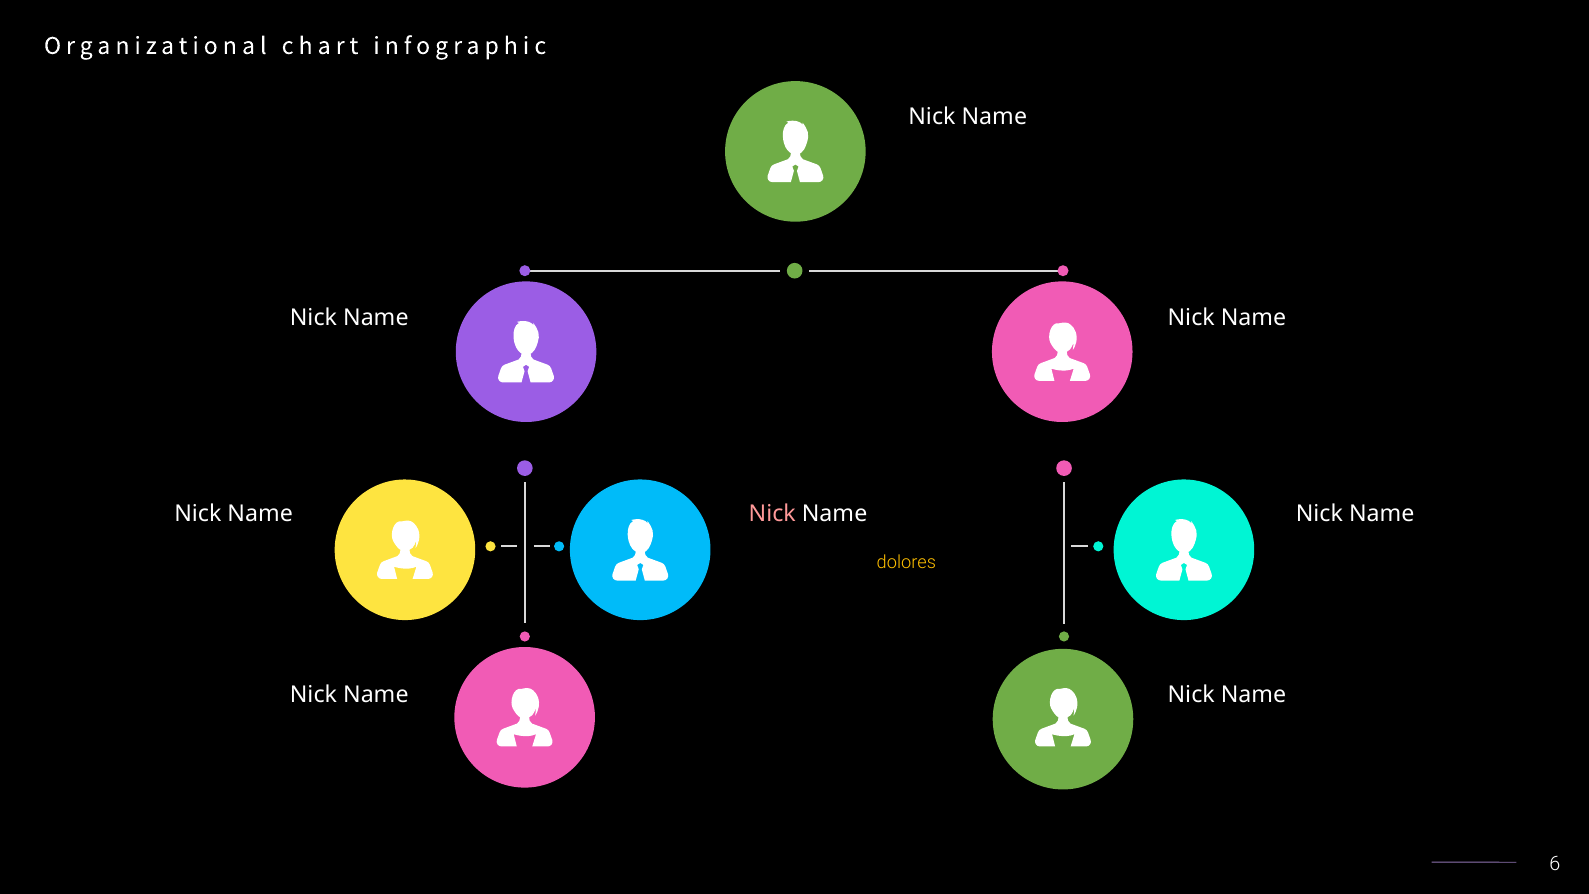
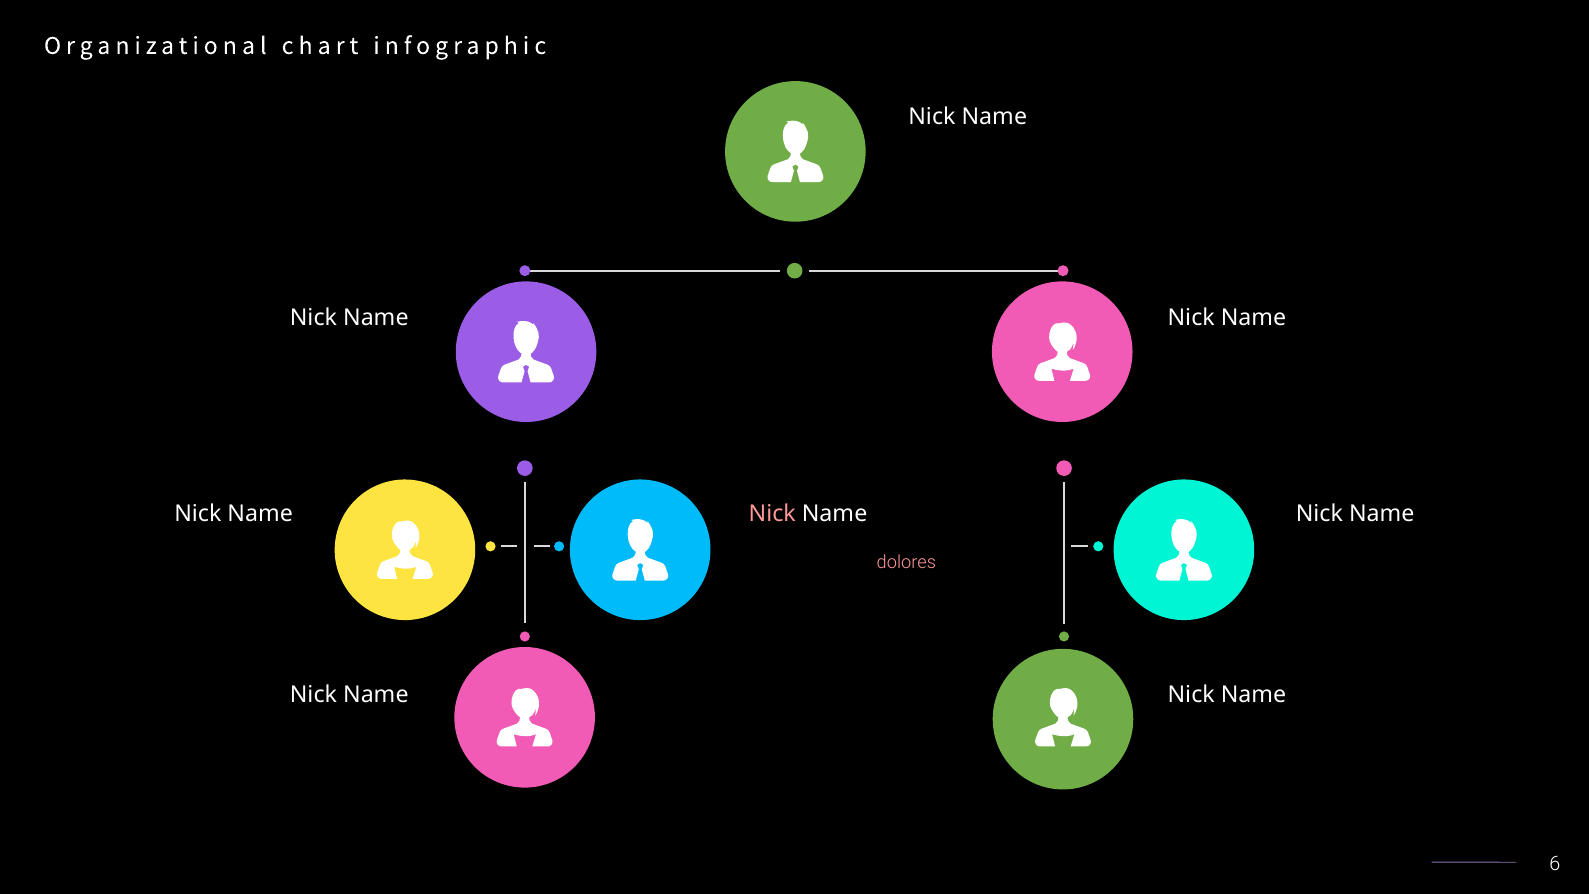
dolores at (906, 562) colour: yellow -> pink
